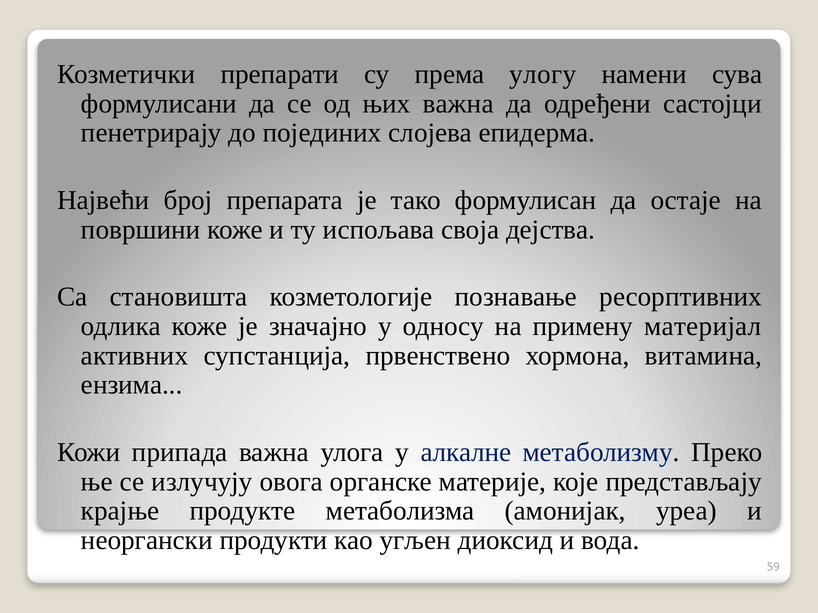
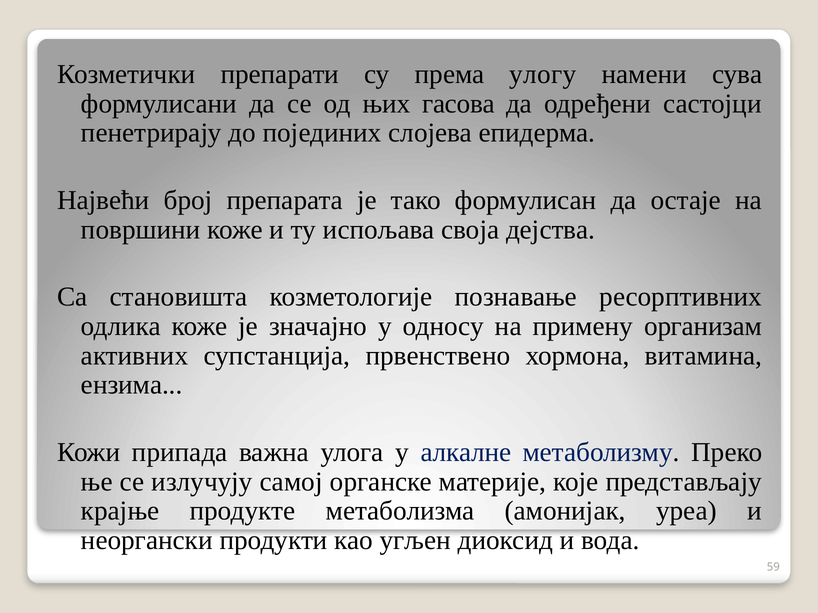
њих важна: важна -> гасова
материјал: материјал -> организам
овога: овога -> самој
